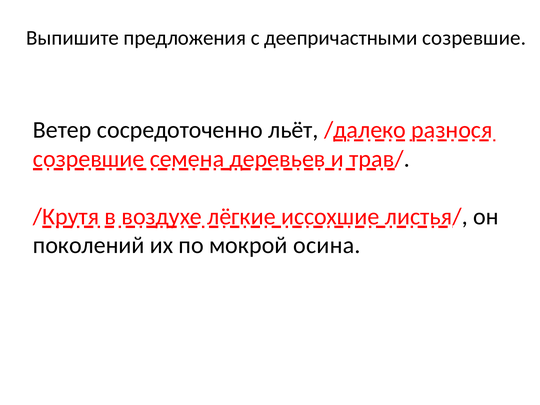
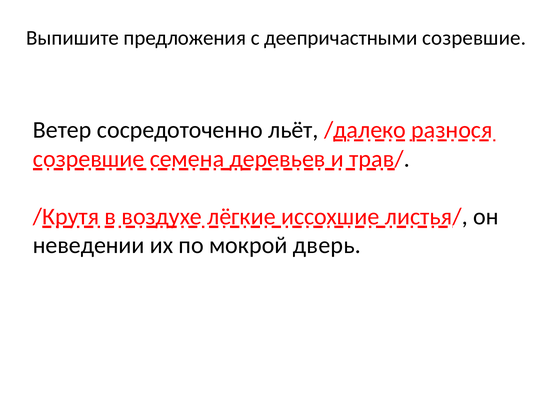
поколений: поколений -> неведении
осина: осина -> дверь
